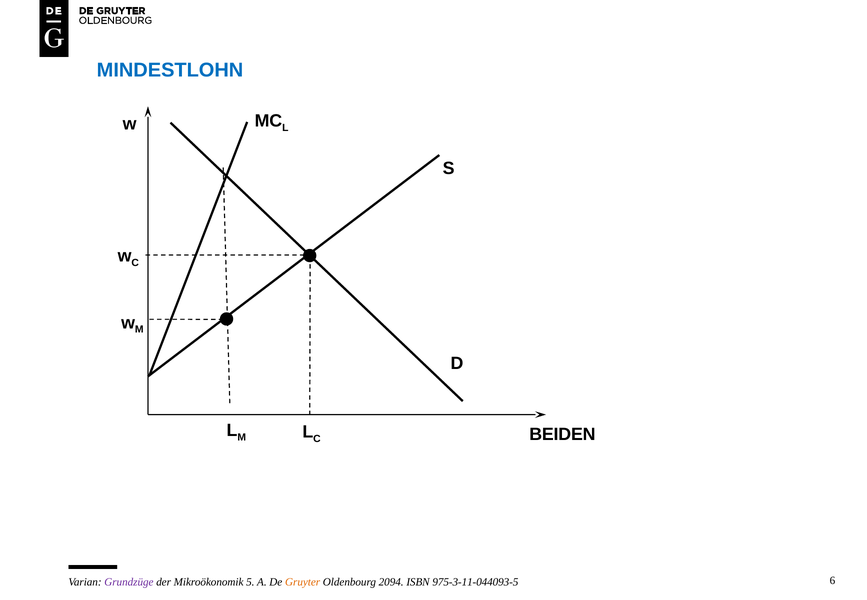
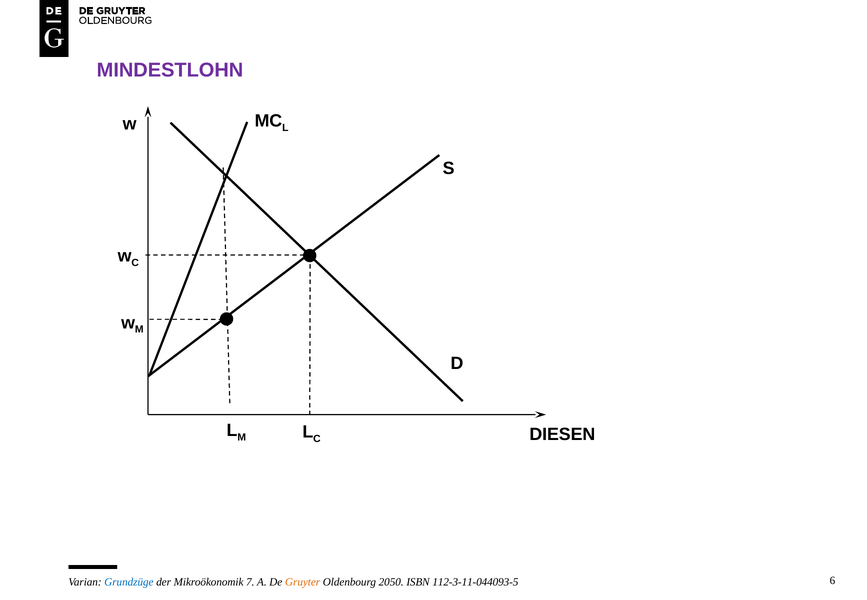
MINDESTLOHN colour: blue -> purple
BEIDEN: BEIDEN -> DIESEN
Grundzüge colour: purple -> blue
5: 5 -> 7
2094: 2094 -> 2050
975-3-11-044093-5: 975-3-11-044093-5 -> 112-3-11-044093-5
